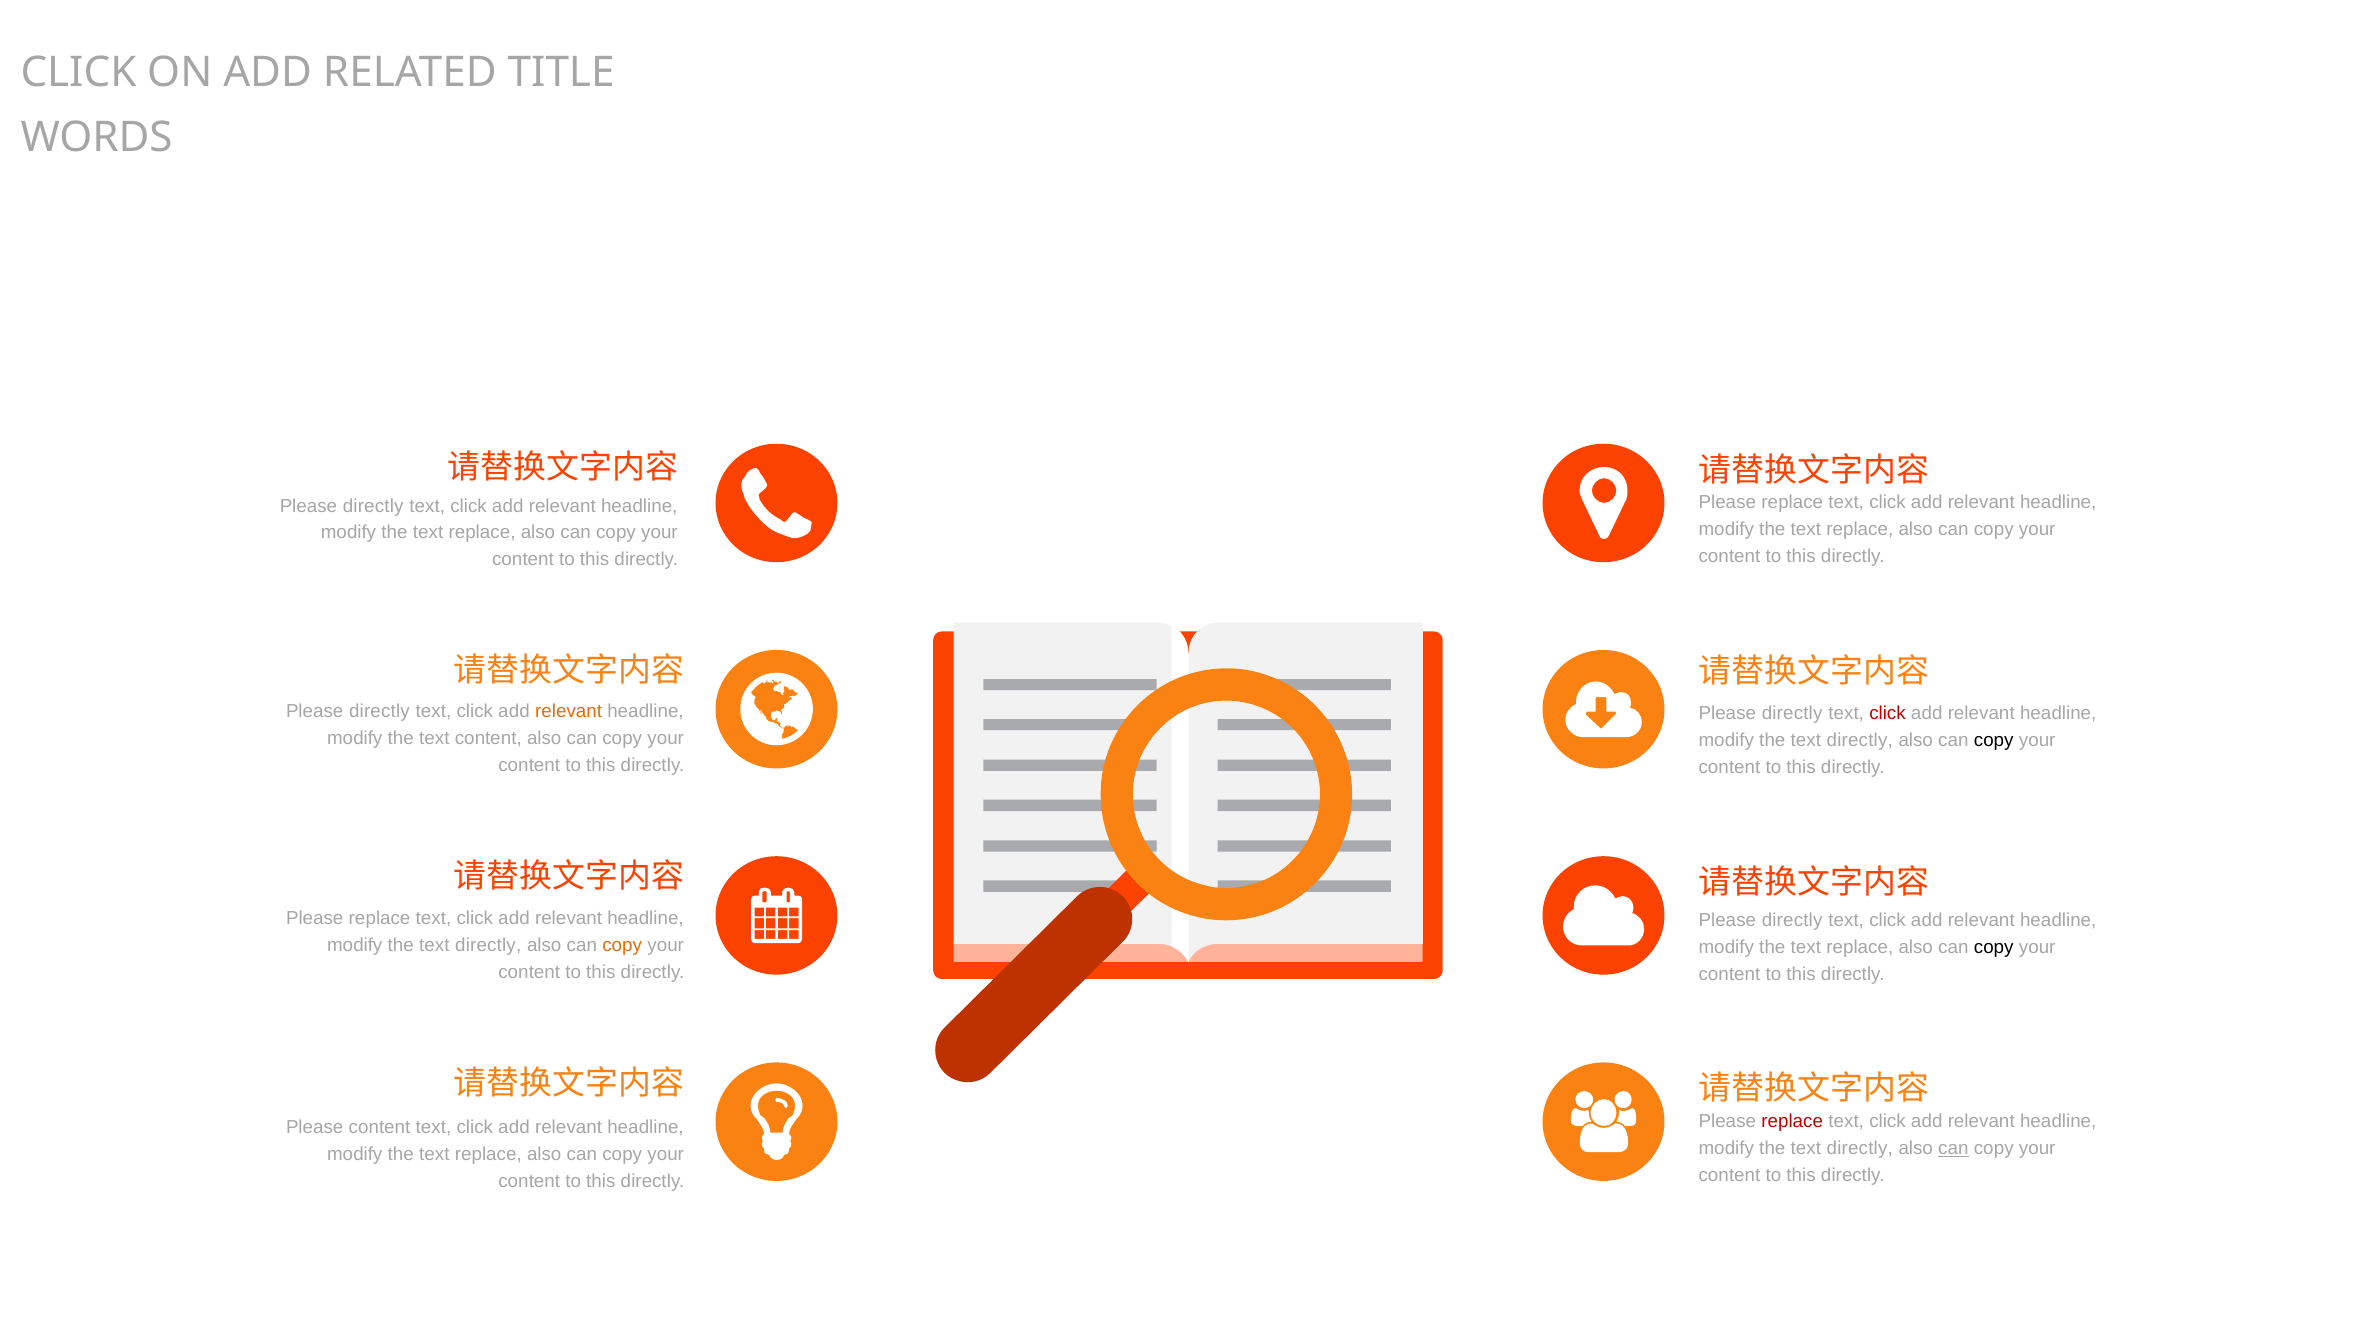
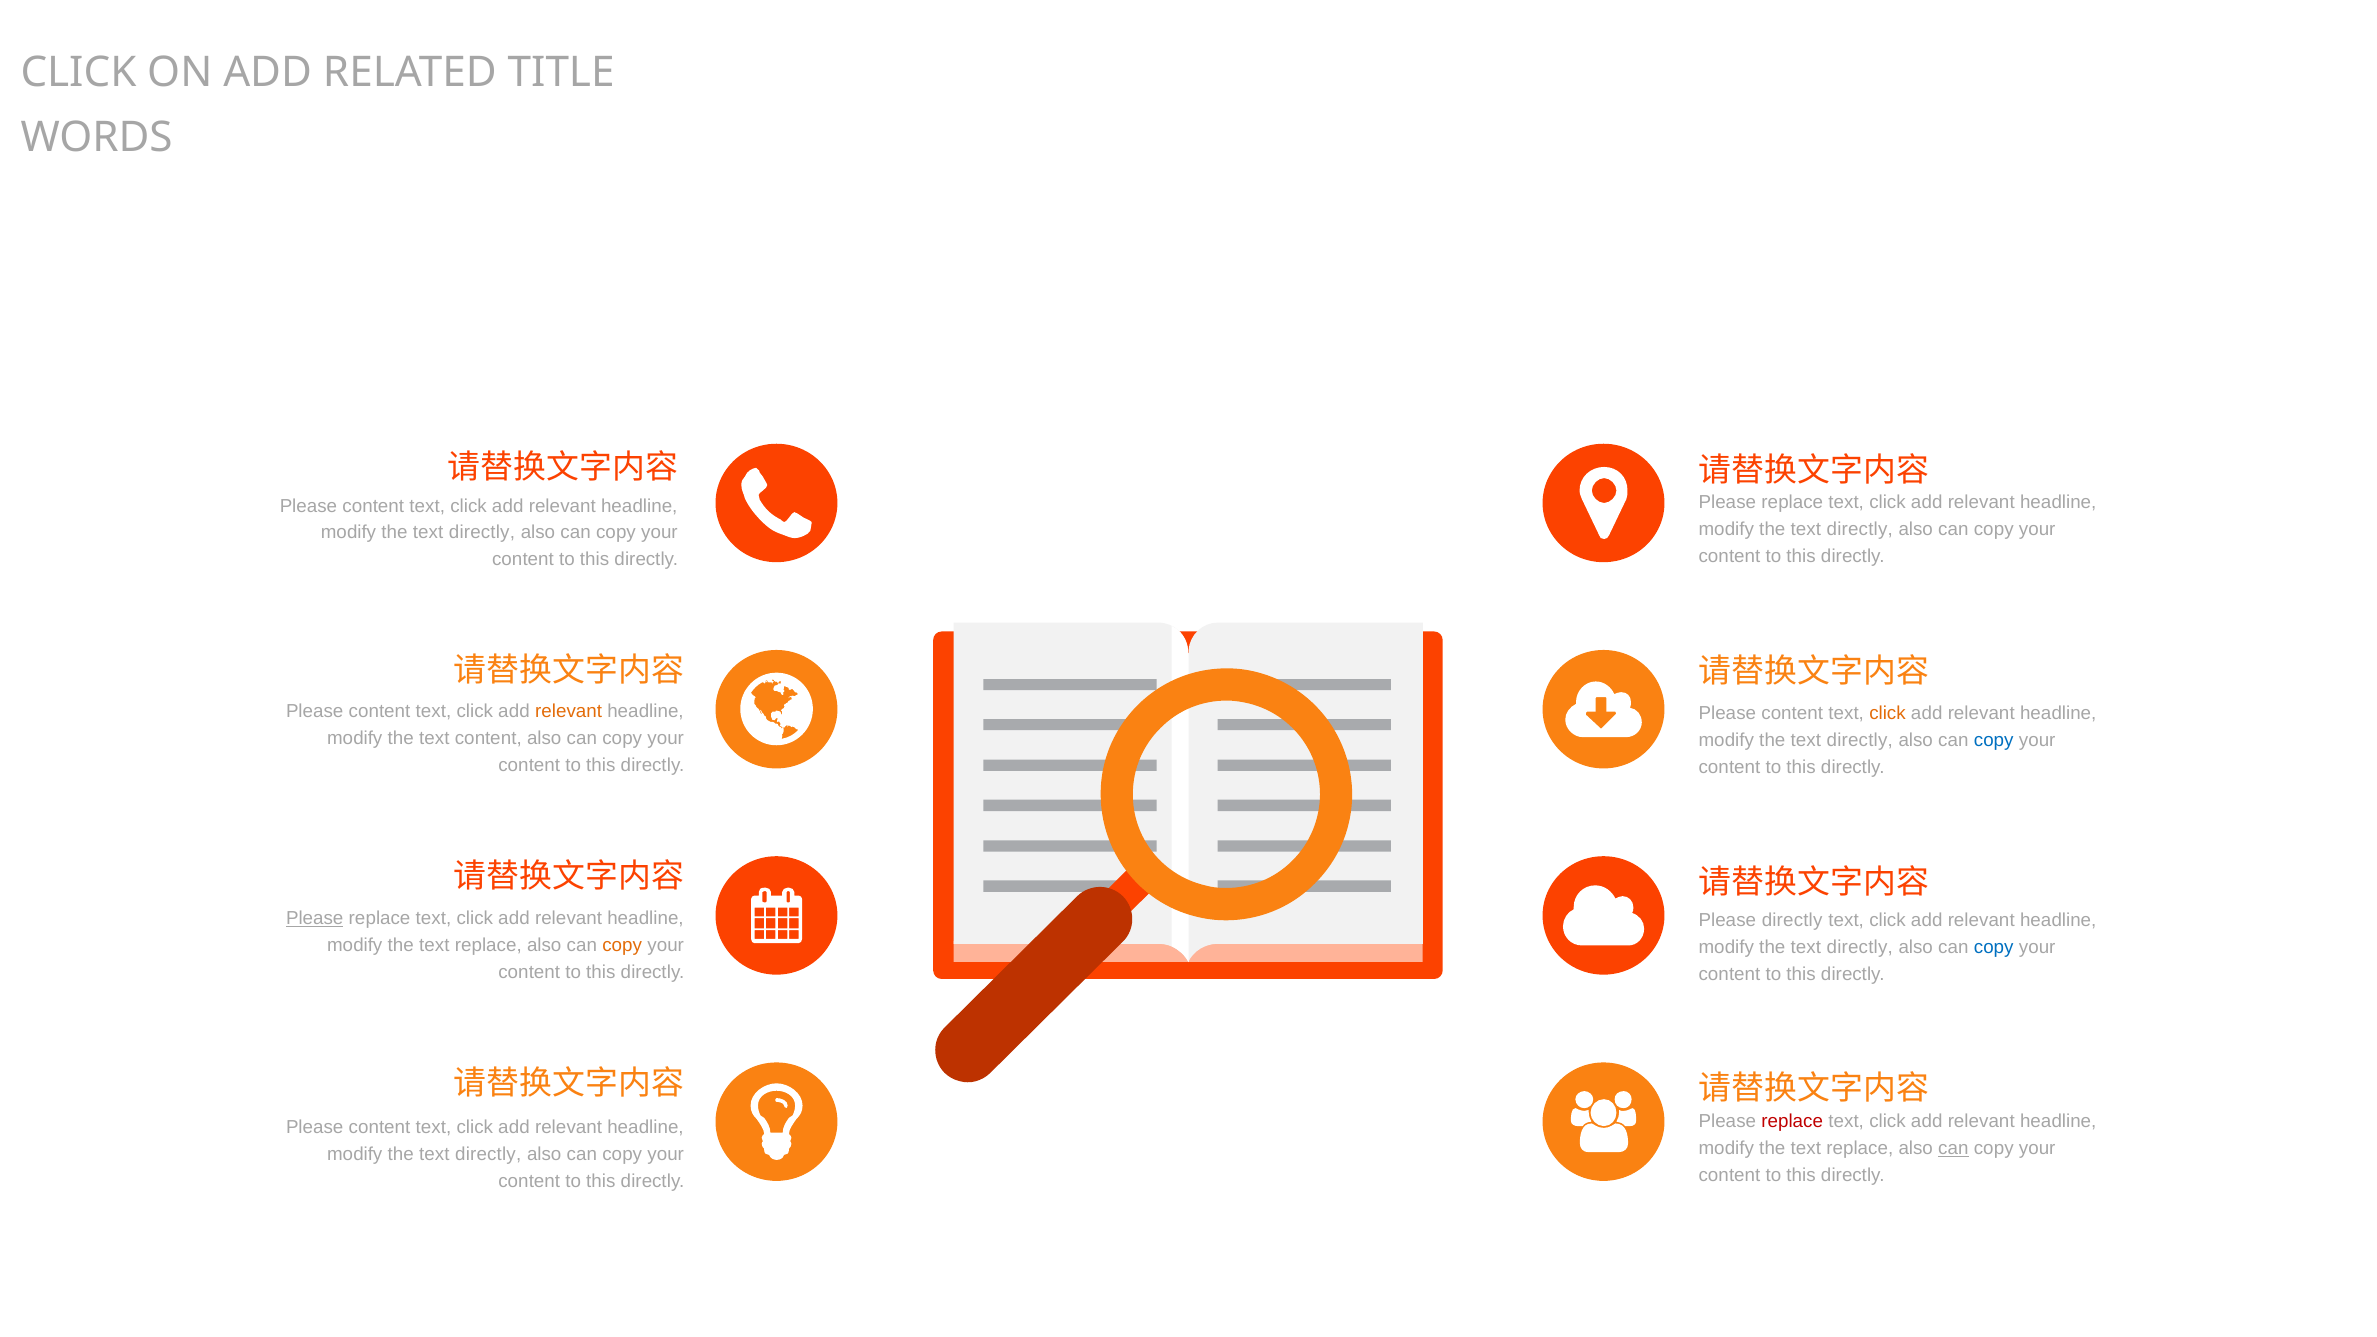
directly at (373, 506): directly -> content
replace at (1860, 530): replace -> directly
replace at (482, 533): replace -> directly
directly at (379, 711): directly -> content
directly at (1792, 714): directly -> content
click at (1888, 714) colour: red -> orange
copy at (1994, 741) colour: black -> blue
Please at (315, 918) underline: none -> present
directly at (488, 945): directly -> replace
replace at (1860, 947): replace -> directly
copy at (1994, 947) colour: black -> blue
directly at (1860, 1148): directly -> replace
replace at (488, 1154): replace -> directly
